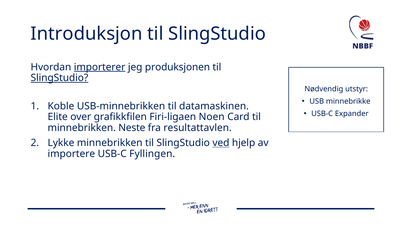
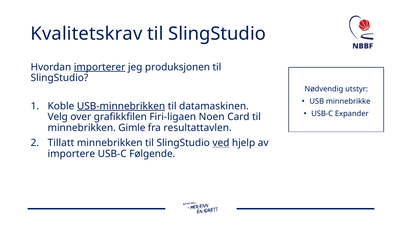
Introduksjon: Introduksjon -> Kvalitetskrav
SlingStudio at (59, 78) underline: present -> none
USB-minnebrikken underline: none -> present
Elite: Elite -> Velg
Neste: Neste -> Gimle
Lykke: Lykke -> Tillatt
Fyllingen: Fyllingen -> Følgende
